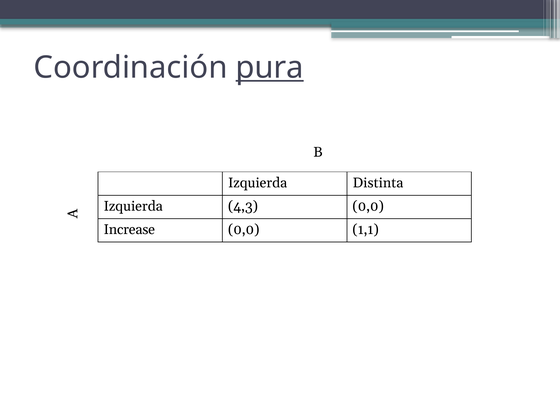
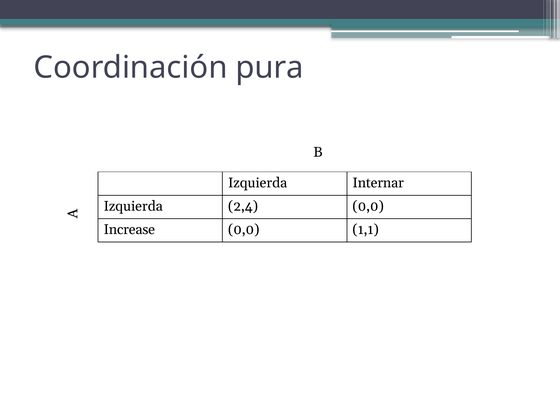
pura underline: present -> none
Distinta: Distinta -> Internar
4,3: 4,3 -> 2,4
